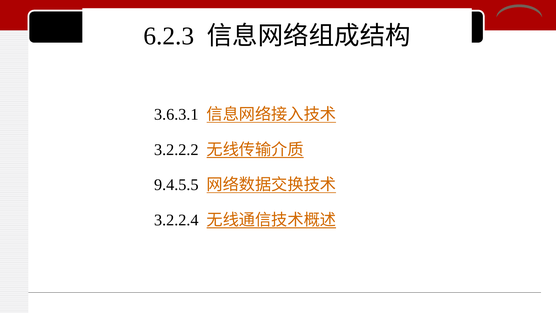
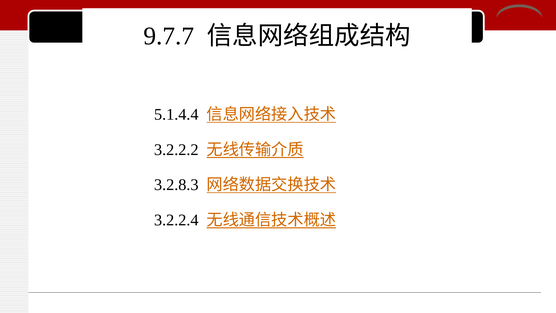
6.2.3: 6.2.3 -> 9.7.7
3.6.3.1: 3.6.3.1 -> 5.1.4.4
9.4.5.5: 9.4.5.5 -> 3.2.8.3
